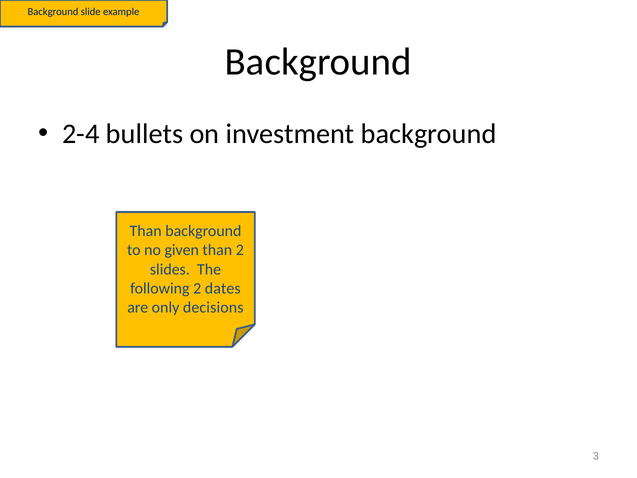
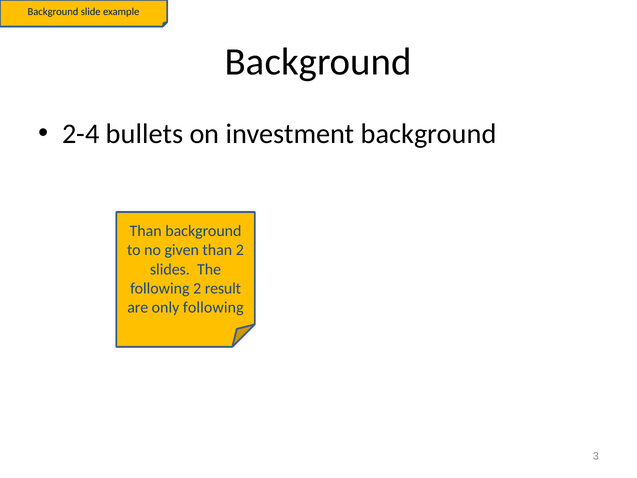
dates: dates -> result
only decisions: decisions -> following
